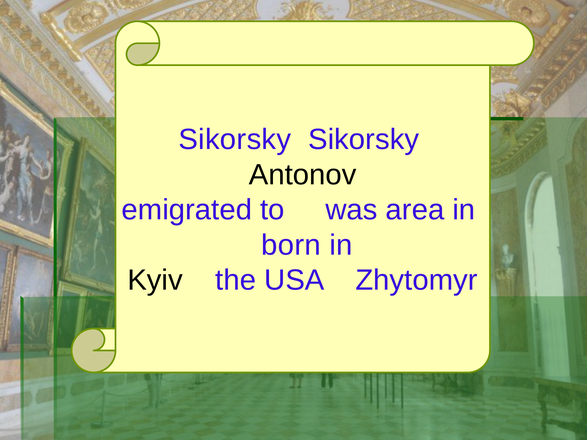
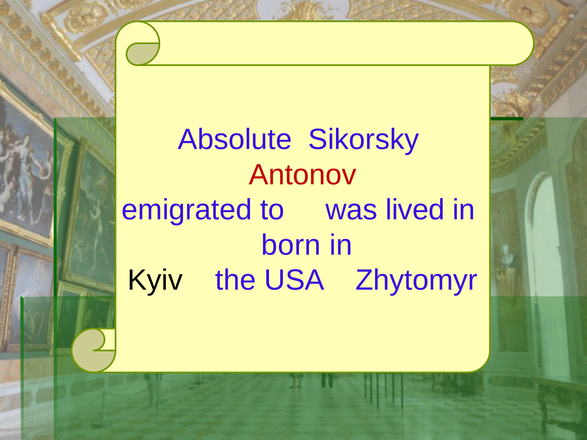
Sikorsky at (235, 140): Sikorsky -> Absolute
Antonov colour: black -> red
area: area -> lived
